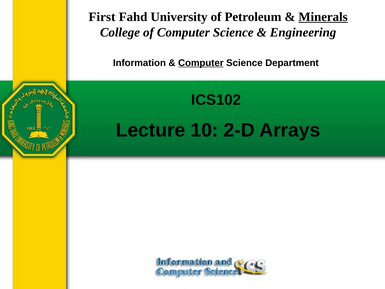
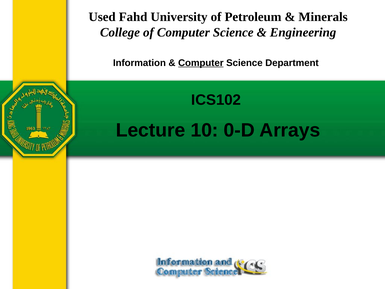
First: First -> Used
Minerals underline: present -> none
2-D: 2-D -> 0-D
